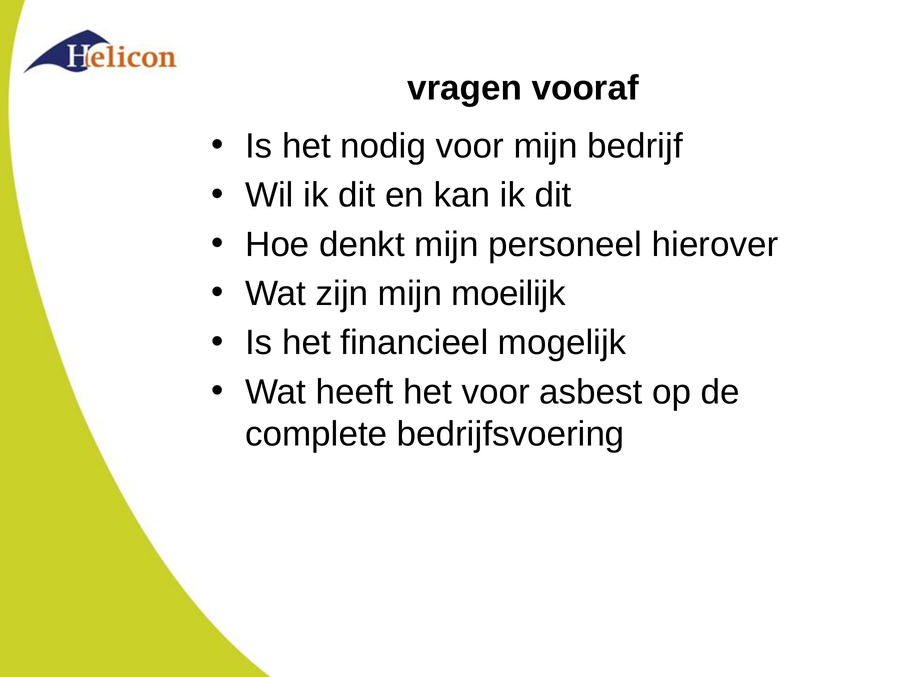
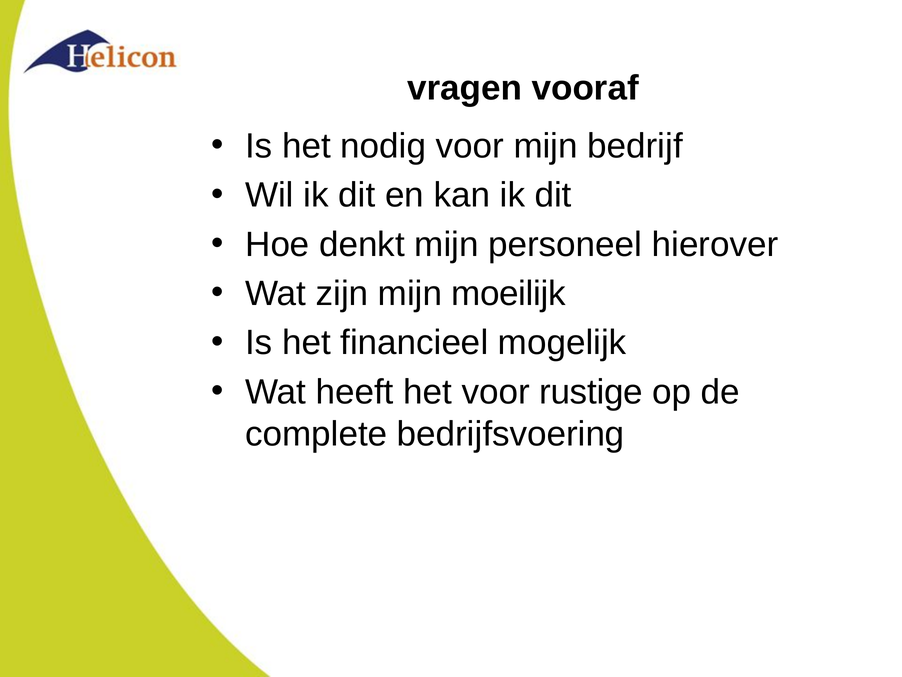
asbest: asbest -> rustige
